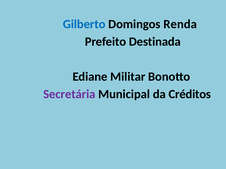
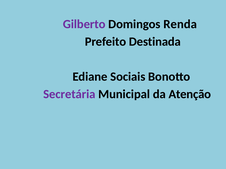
Gilberto colour: blue -> purple
Militar: Militar -> Sociais
Créditos: Créditos -> Atenção
